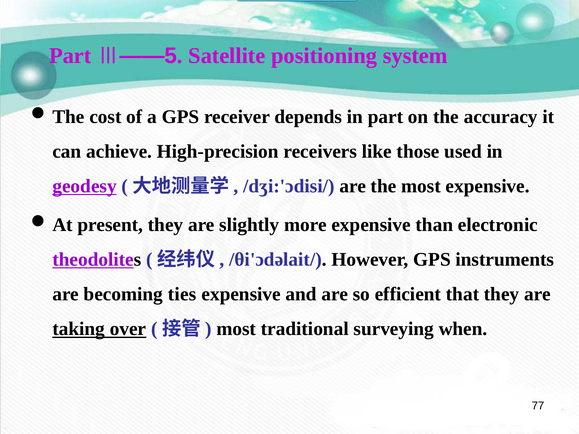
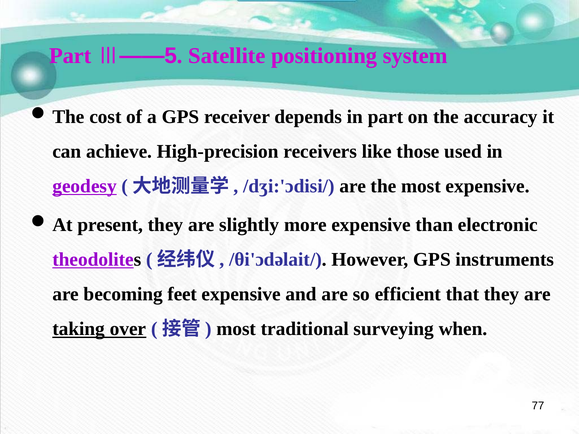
ties: ties -> feet
